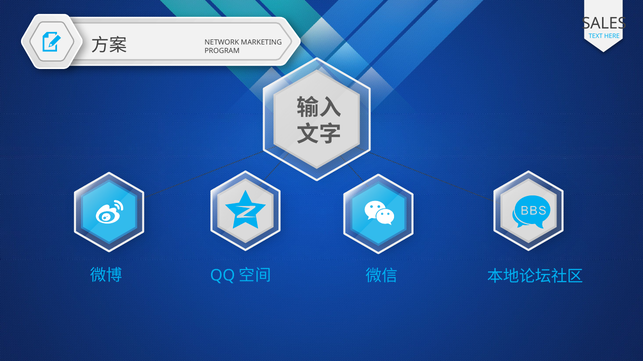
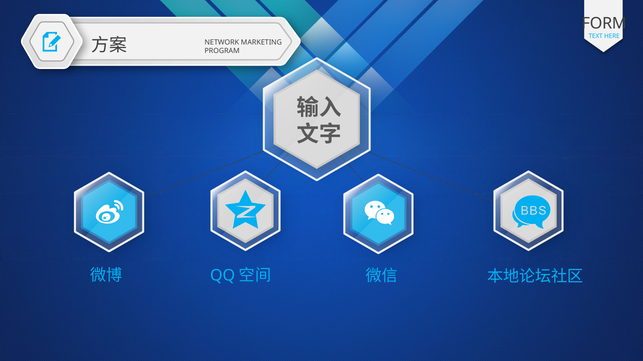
SALES: SALES -> FORM
